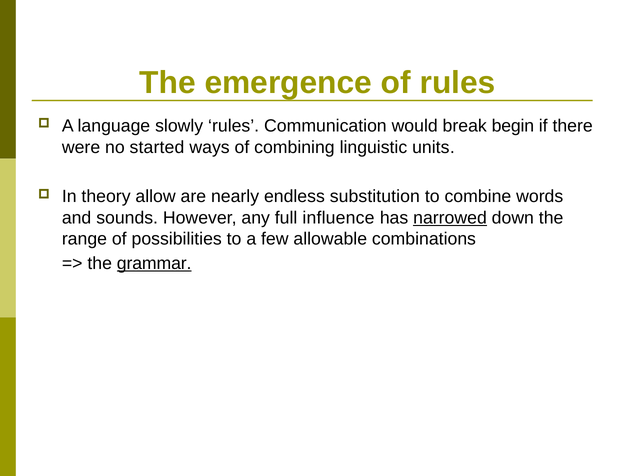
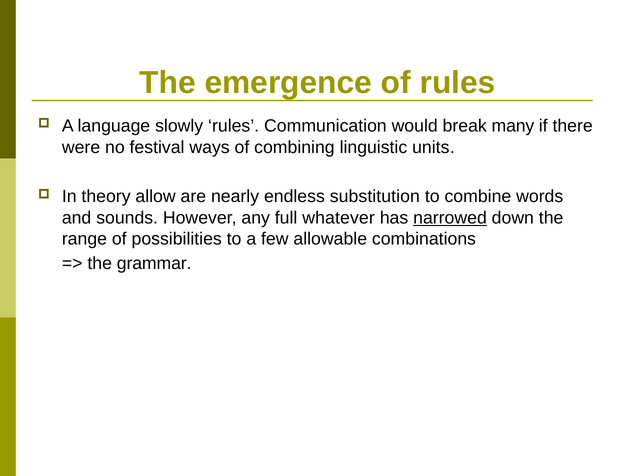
begin: begin -> many
started: started -> festival
influence: influence -> whatever
grammar underline: present -> none
